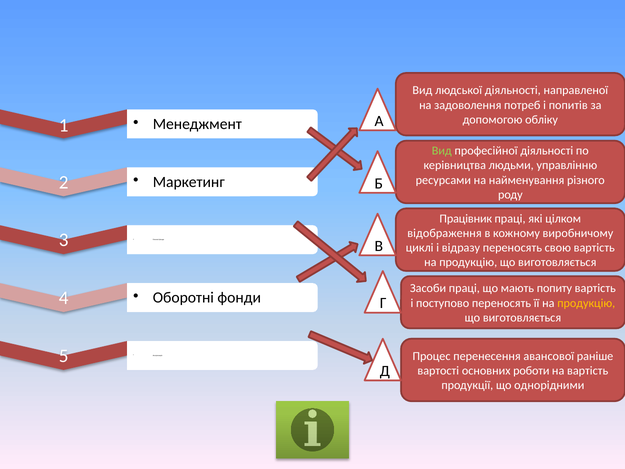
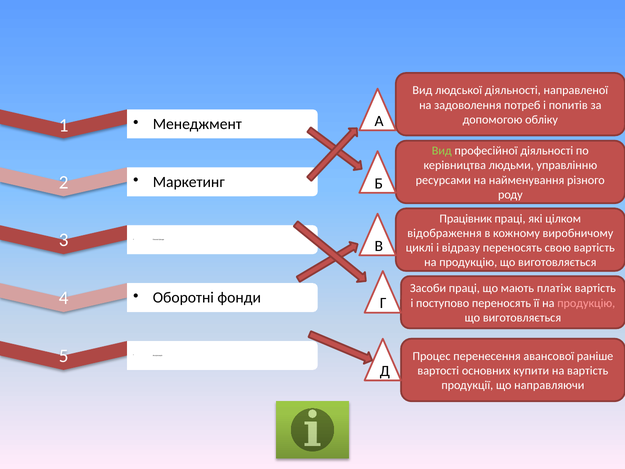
попиту: попиту -> платіж
продукцію at (586, 303) colour: yellow -> pink
роботи: роботи -> купити
однорідними: однорідними -> направляючи
